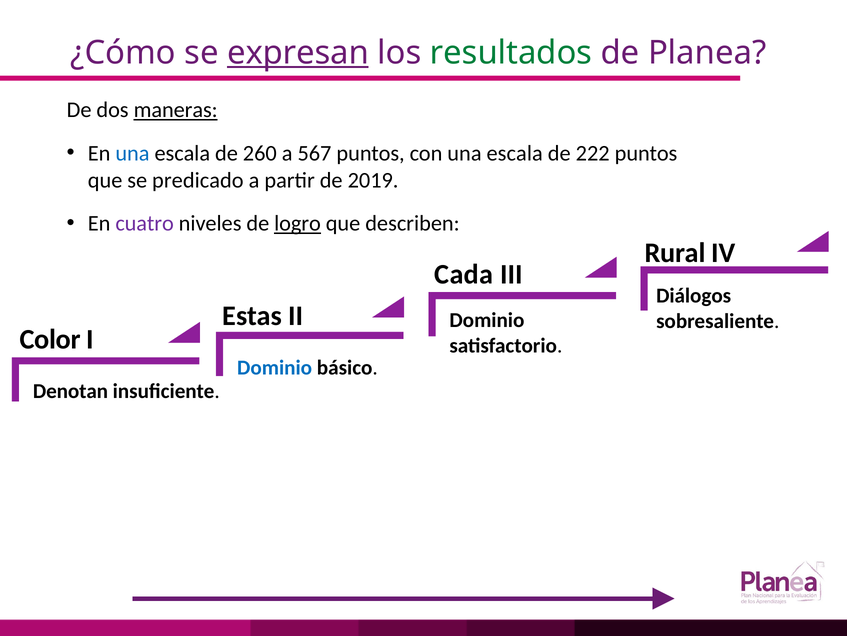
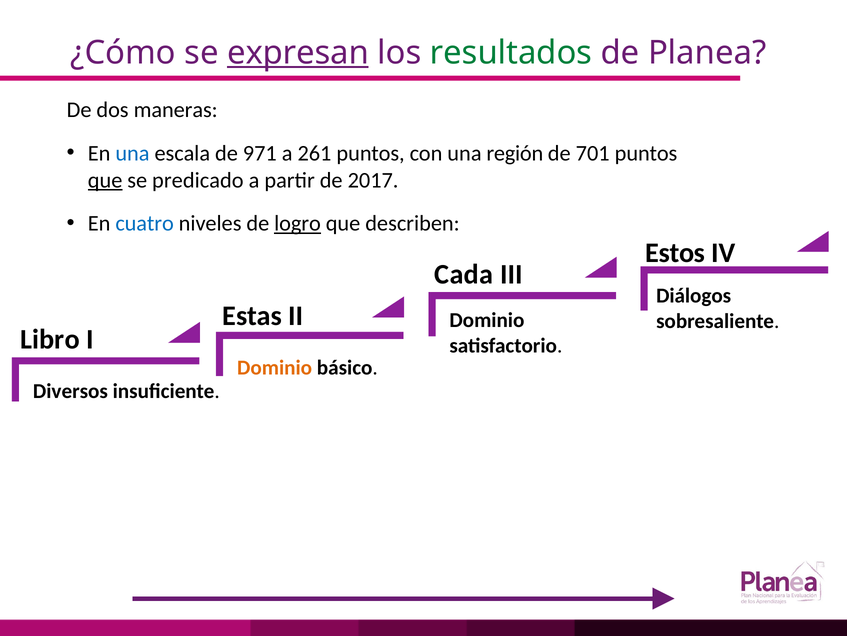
maneras underline: present -> none
260: 260 -> 971
567: 567 -> 261
con una escala: escala -> región
222: 222 -> 701
que at (105, 180) underline: none -> present
2019: 2019 -> 2017
cuatro colour: purple -> blue
Rural: Rural -> Estos
Color: Color -> Libro
Dominio at (275, 367) colour: blue -> orange
Denotan: Denotan -> Diversos
